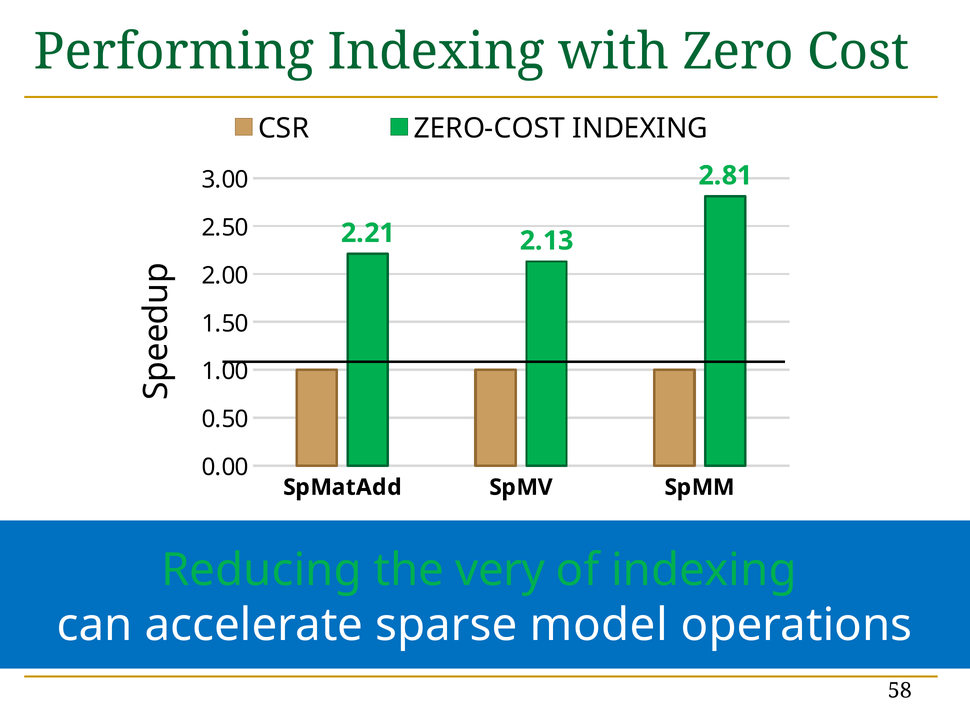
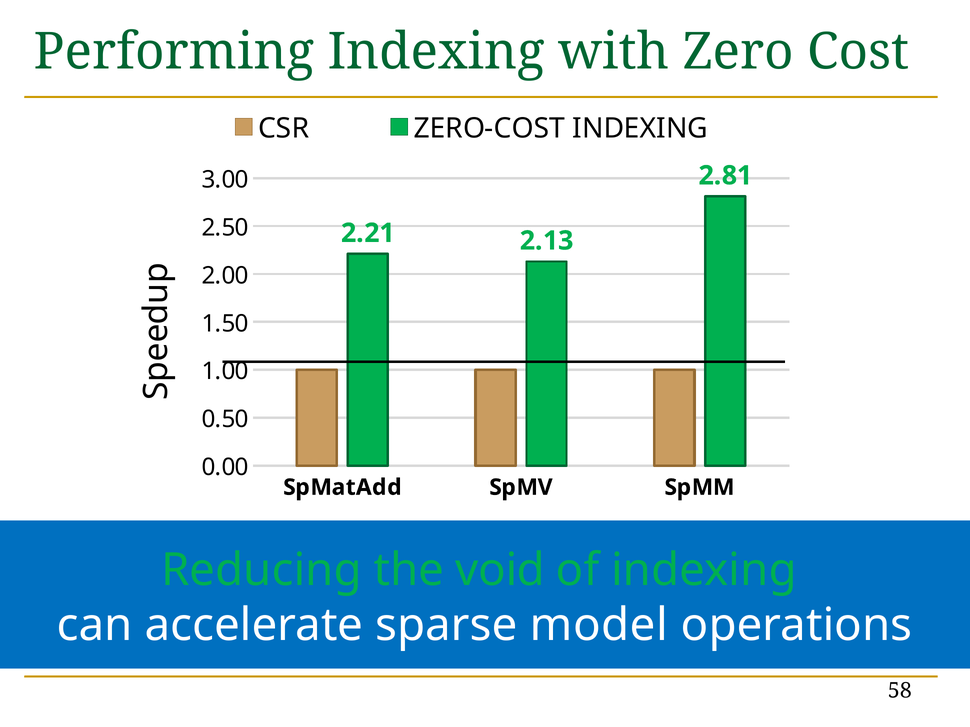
very: very -> void
